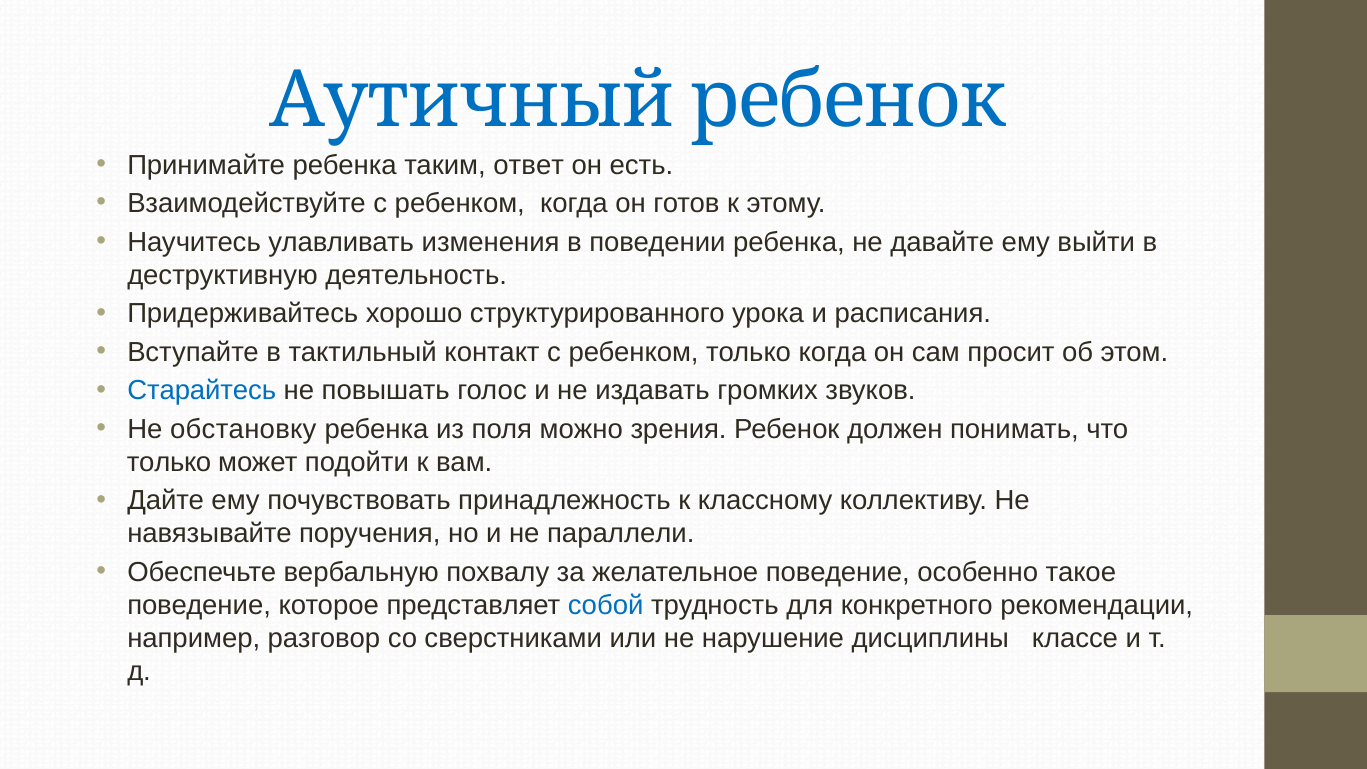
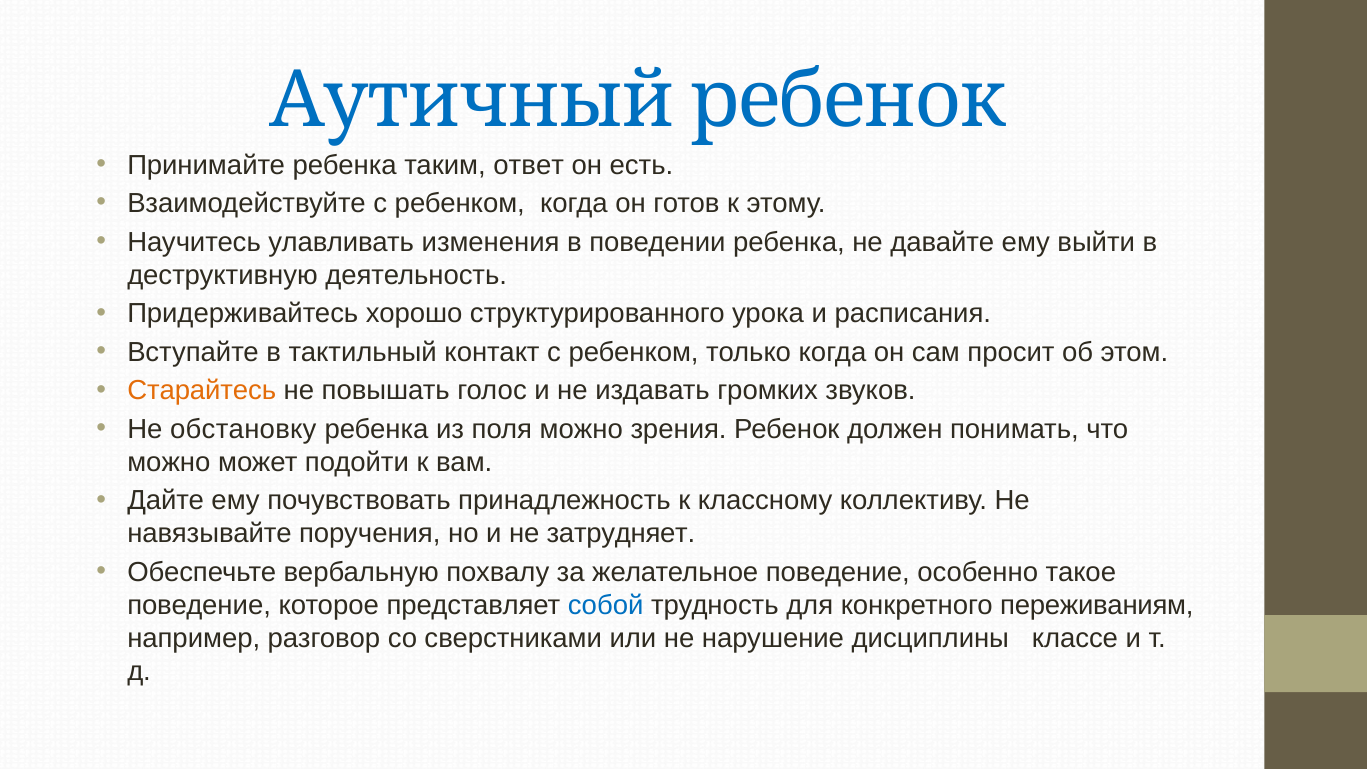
Старайтесь colour: blue -> orange
только at (169, 462): только -> можно
параллели: параллели -> затрудняет
рекомендации: рекомендации -> переживаниям
